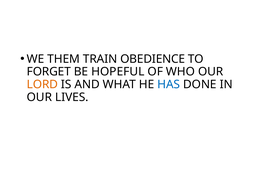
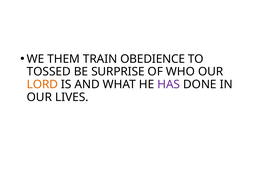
FORGET: FORGET -> TOSSED
HOPEFUL: HOPEFUL -> SURPRISE
HAS colour: blue -> purple
